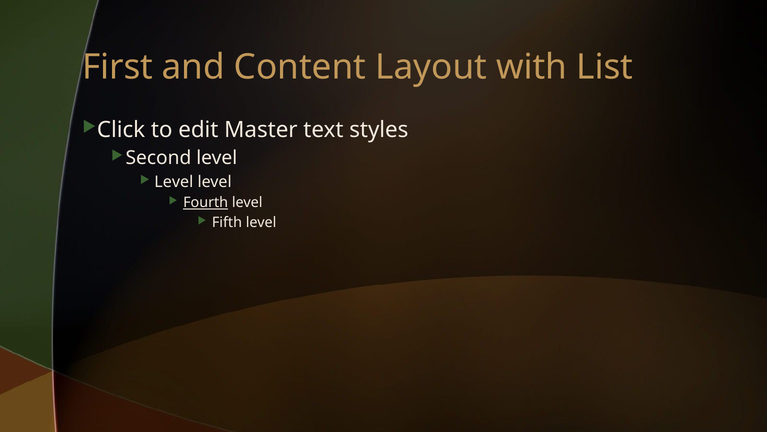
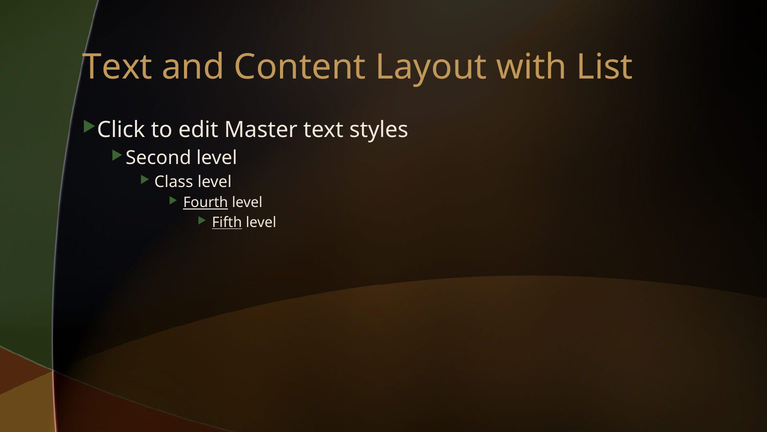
First at (118, 67): First -> Text
Level at (174, 182): Level -> Class
Fifth underline: none -> present
